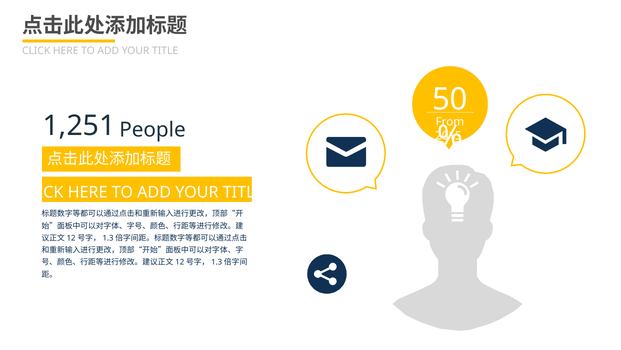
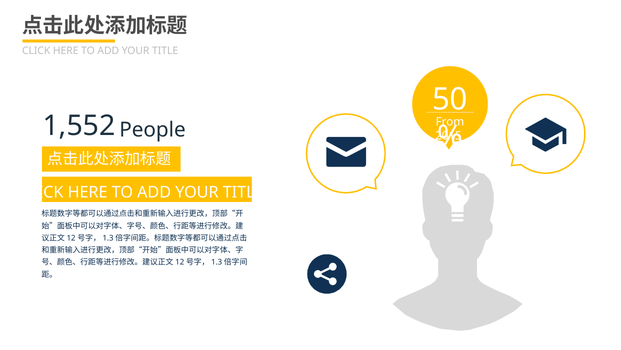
1,251: 1,251 -> 1,552
